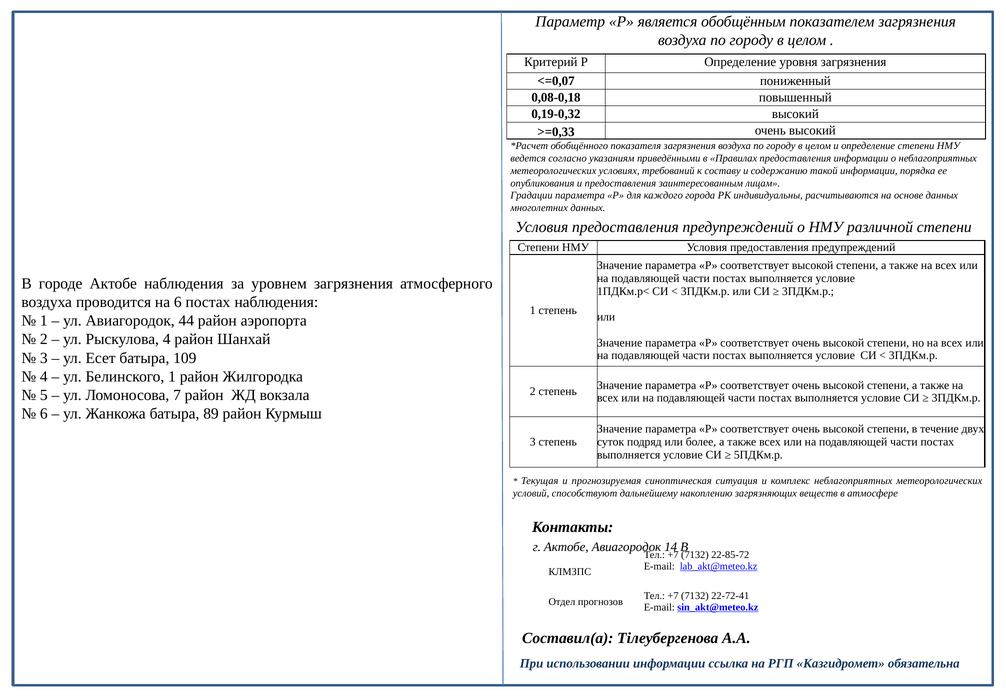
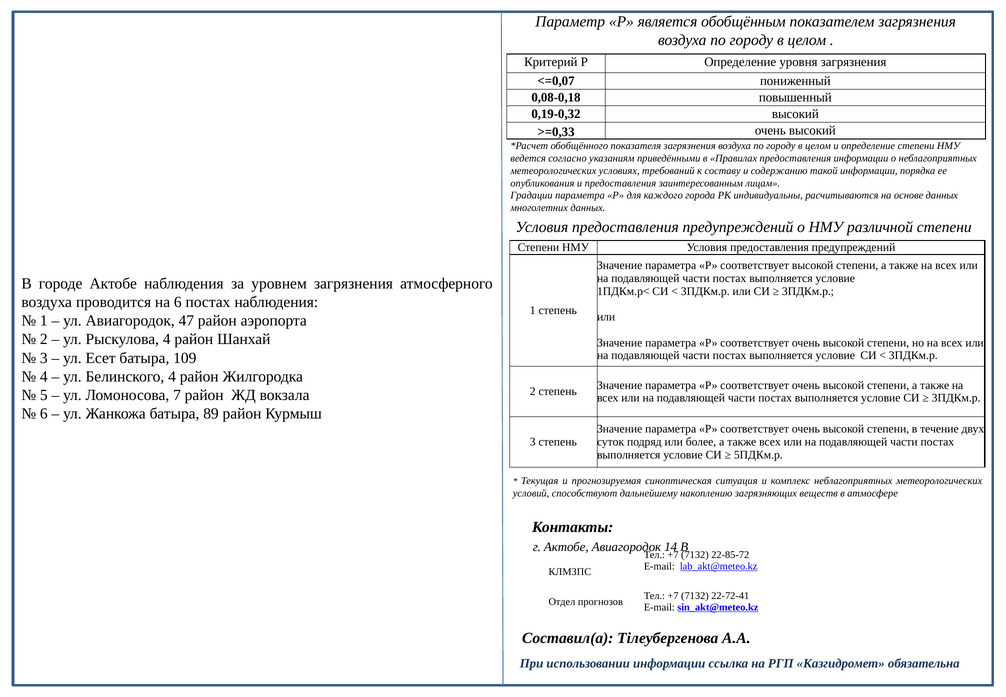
44: 44 -> 47
Белинского 1: 1 -> 4
